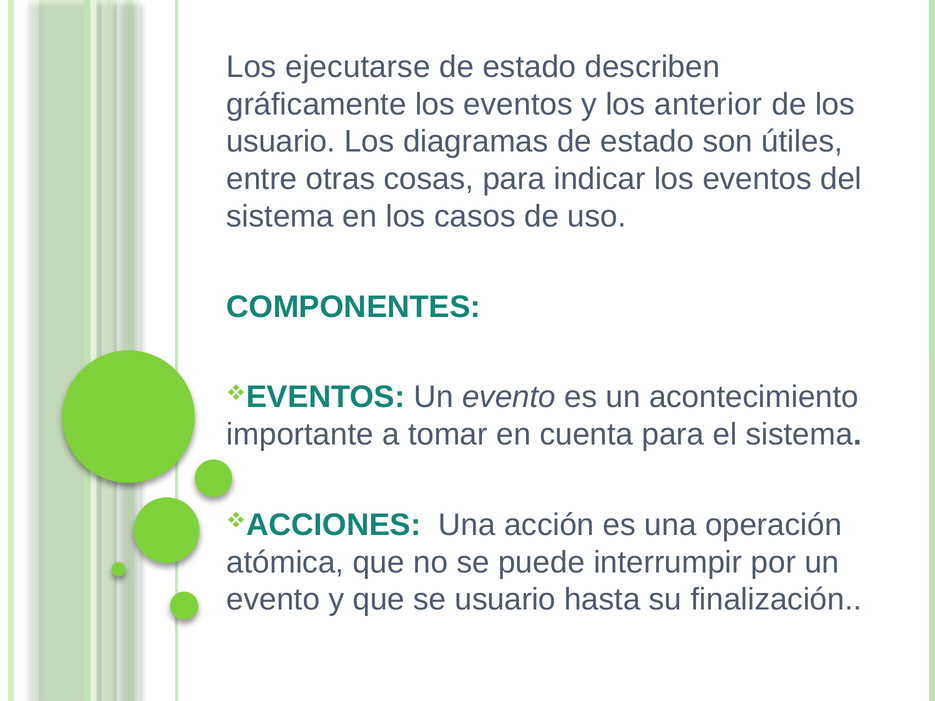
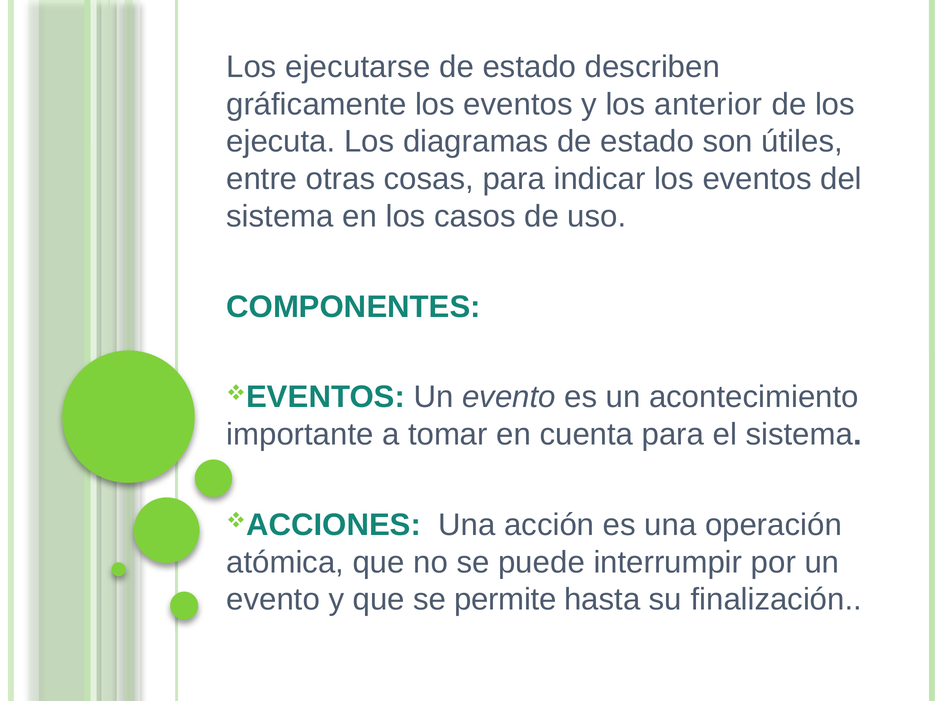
usuario at (281, 142): usuario -> ejecuta
se usuario: usuario -> permite
